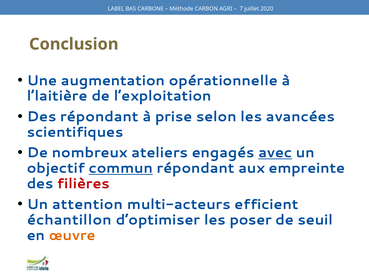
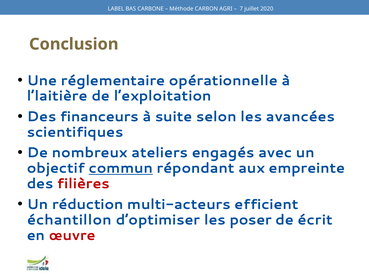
augmentation: augmentation -> réglementaire
Des répondant: répondant -> financeurs
prise: prise -> suite
avec underline: present -> none
attention: attention -> réduction
seuil: seuil -> écrit
œuvre colour: orange -> red
